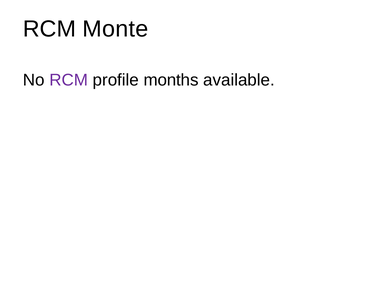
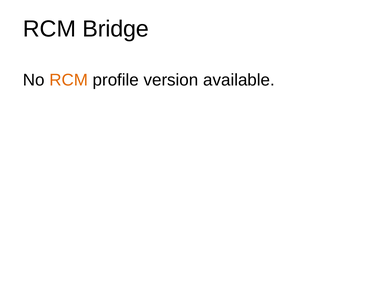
Monte: Monte -> Bridge
RCM at (69, 80) colour: purple -> orange
months: months -> version
